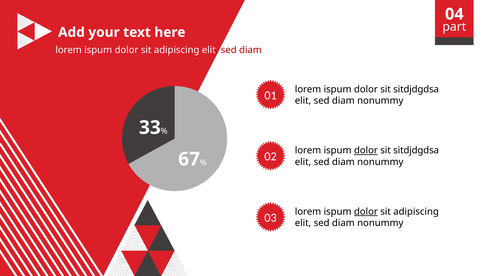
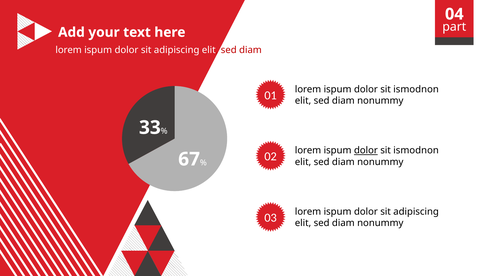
sitdjdgdsa at (416, 89): sitdjdgdsa -> ismodnon
sitdjdgdsa at (416, 151): sitdjdgdsa -> ismodnon
dolor at (366, 212) underline: present -> none
